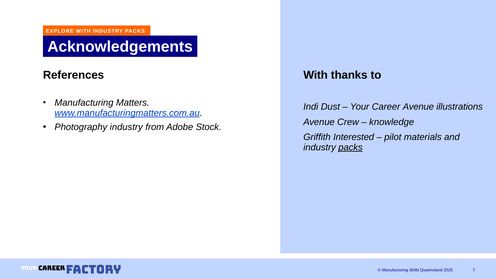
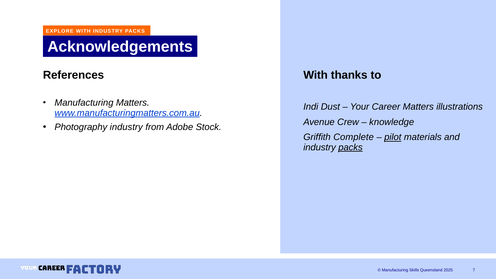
Career Avenue: Avenue -> Matters
Interested: Interested -> Complete
pilot underline: none -> present
